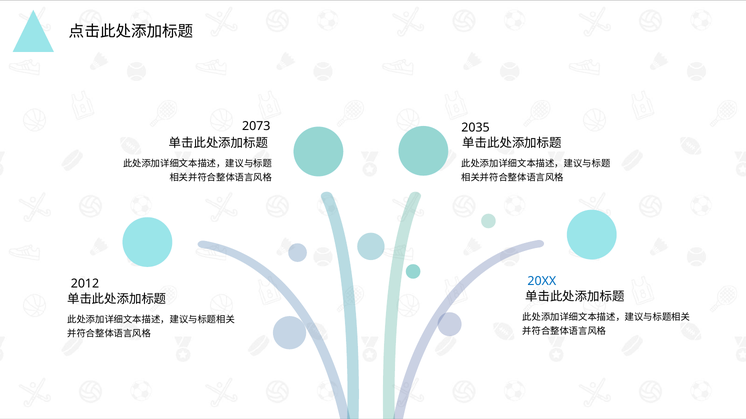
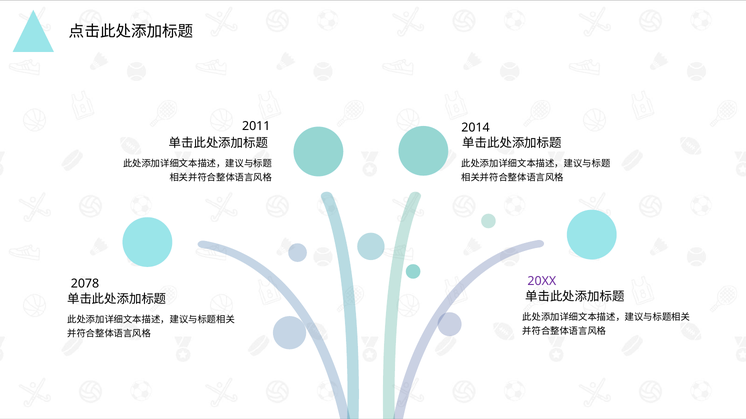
2073: 2073 -> 2011
2035: 2035 -> 2014
20XX colour: blue -> purple
2012: 2012 -> 2078
